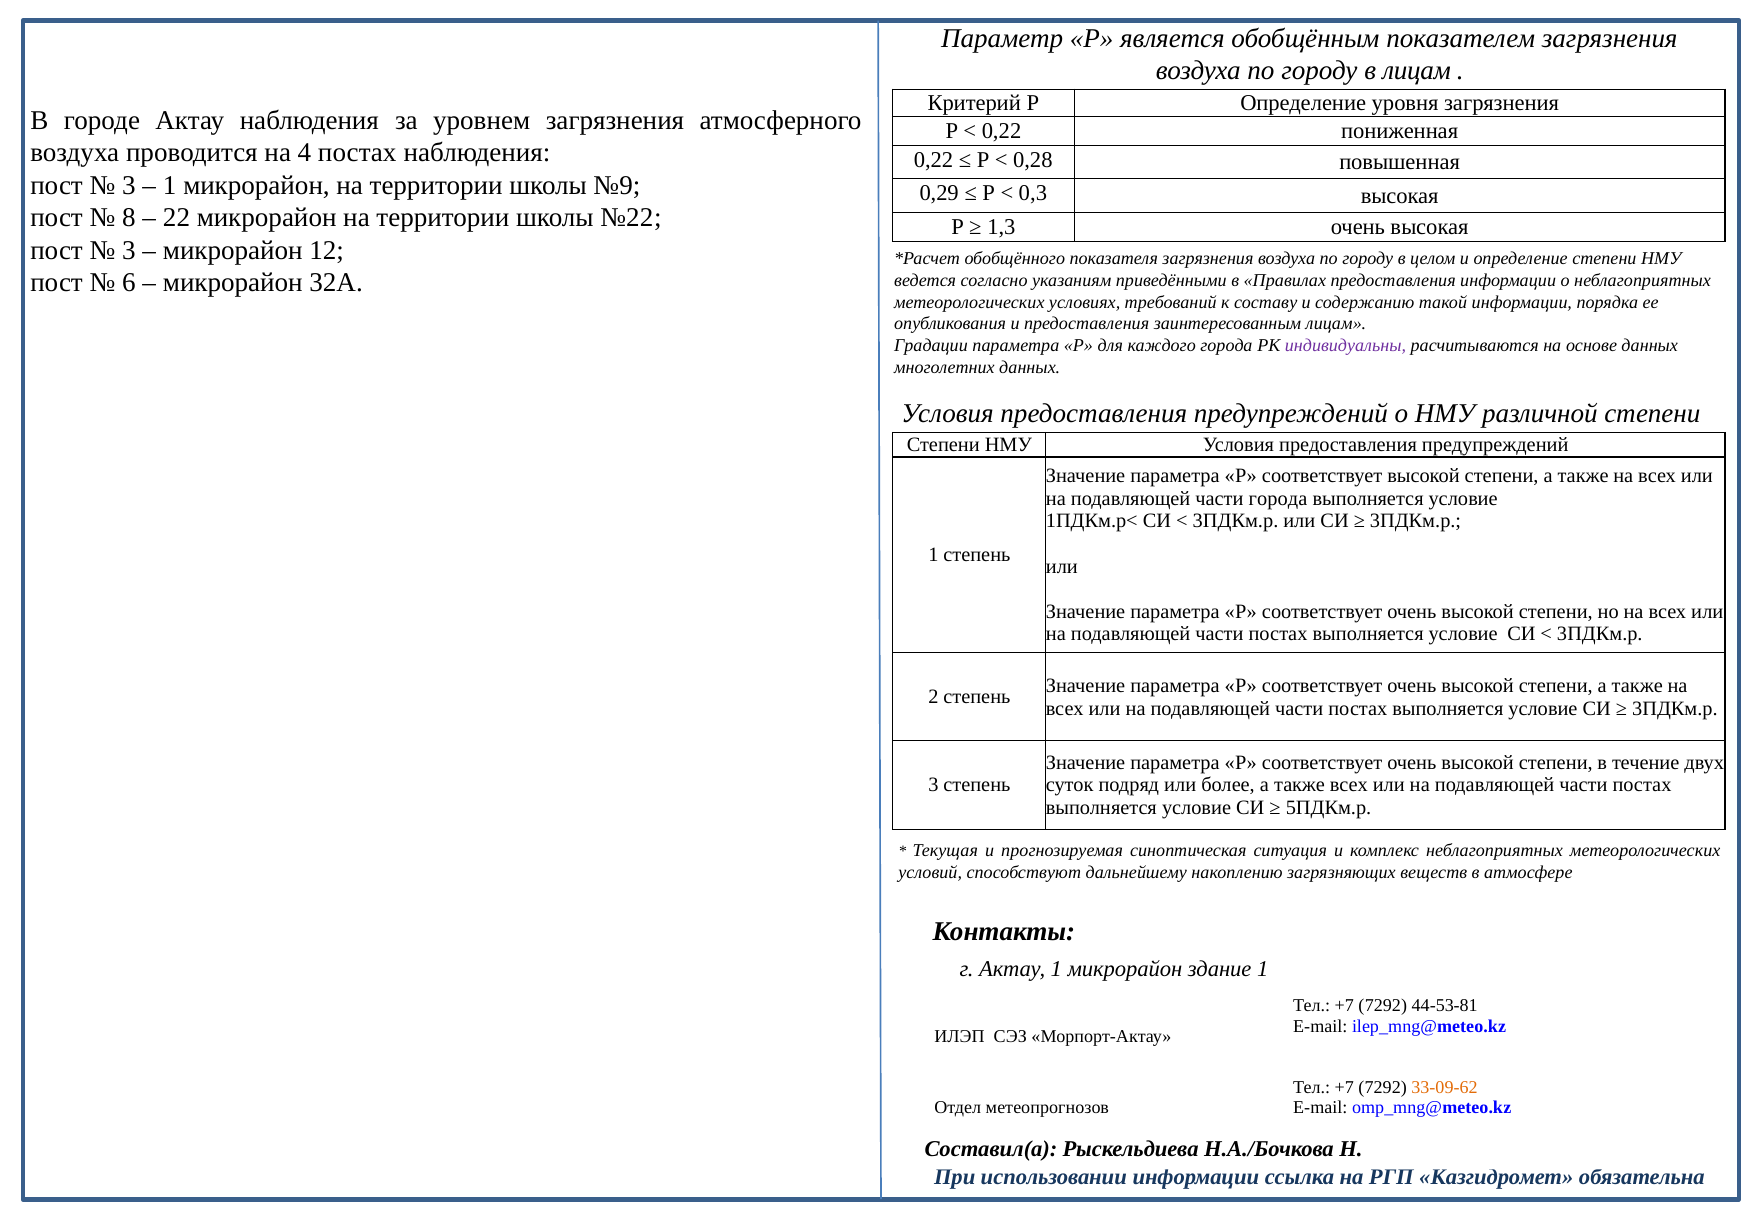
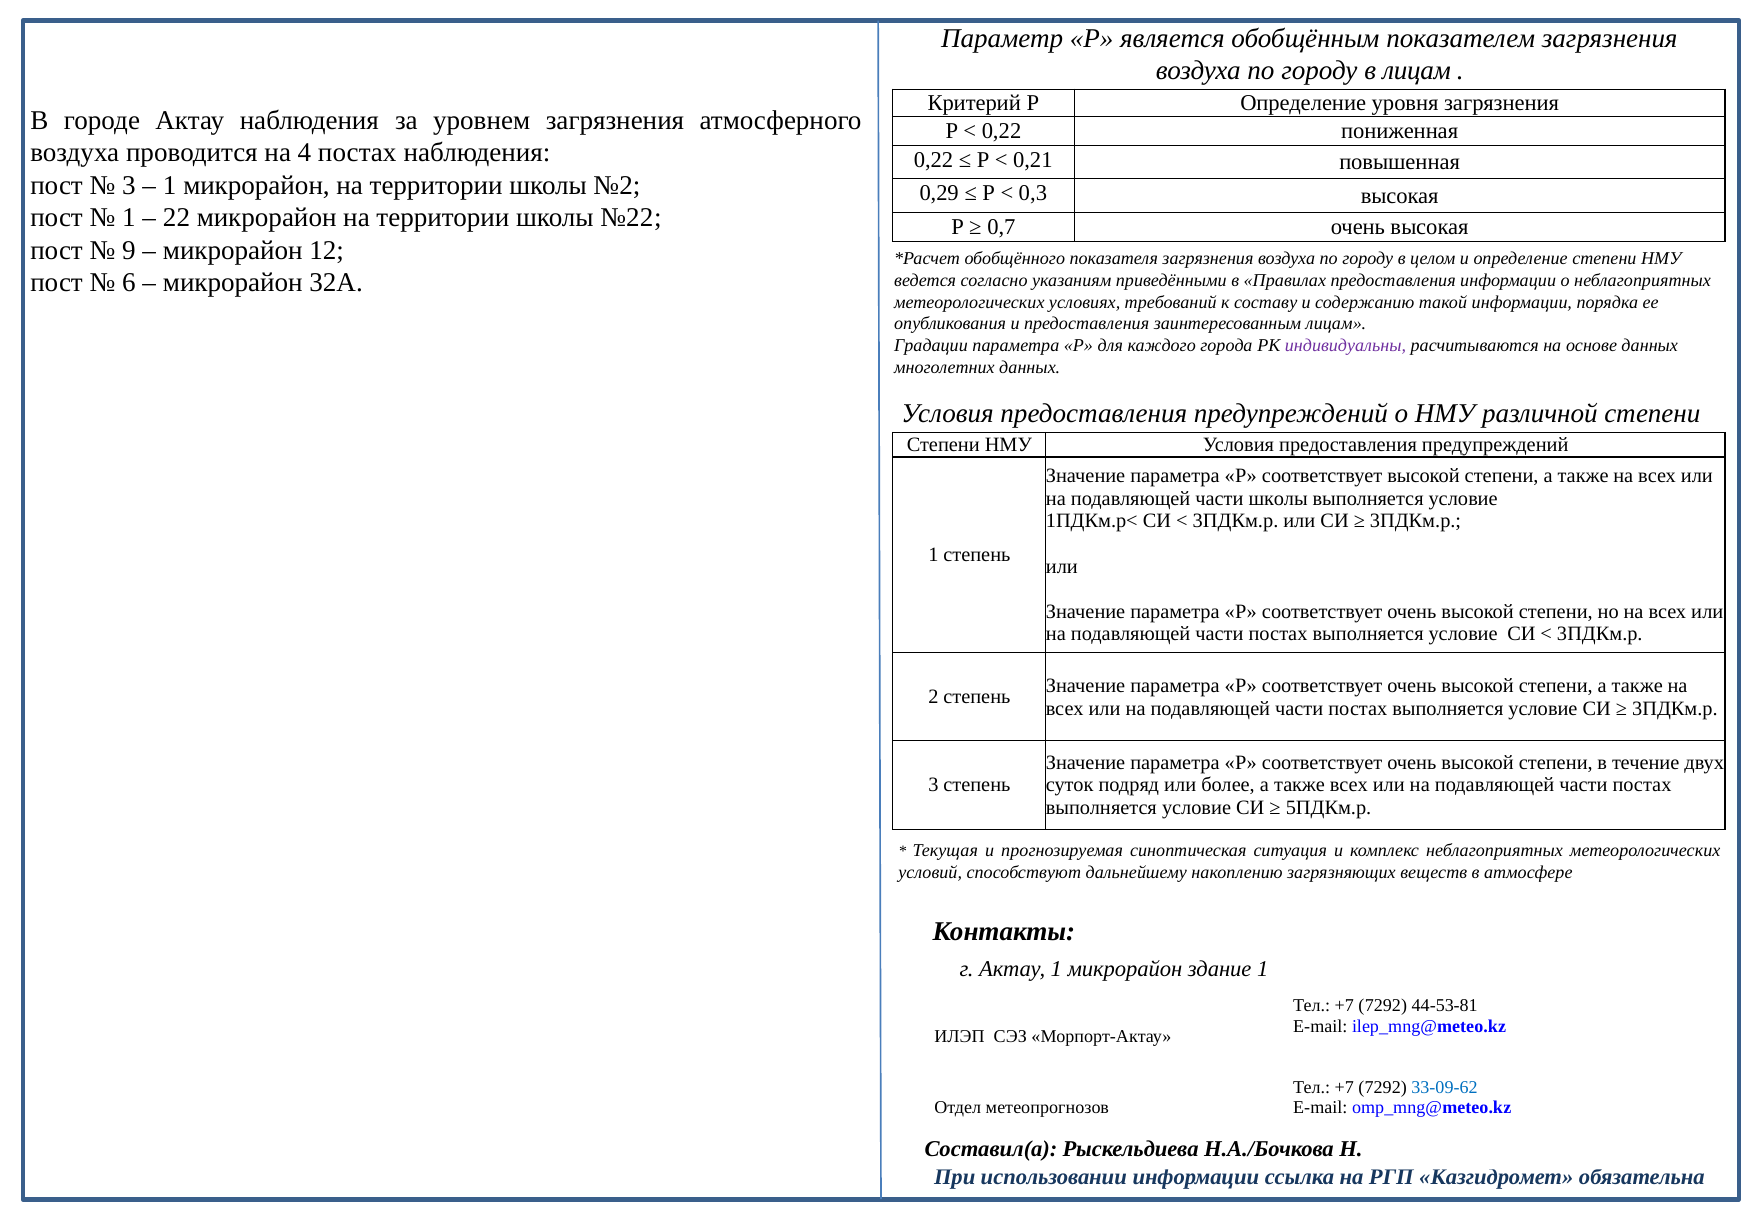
0,28: 0,28 -> 0,21
№9: №9 -> №2
8 at (129, 218): 8 -> 1
1,3: 1,3 -> 0,7
3 at (129, 250): 3 -> 9
части города: города -> школы
33-09-62 colour: orange -> blue
